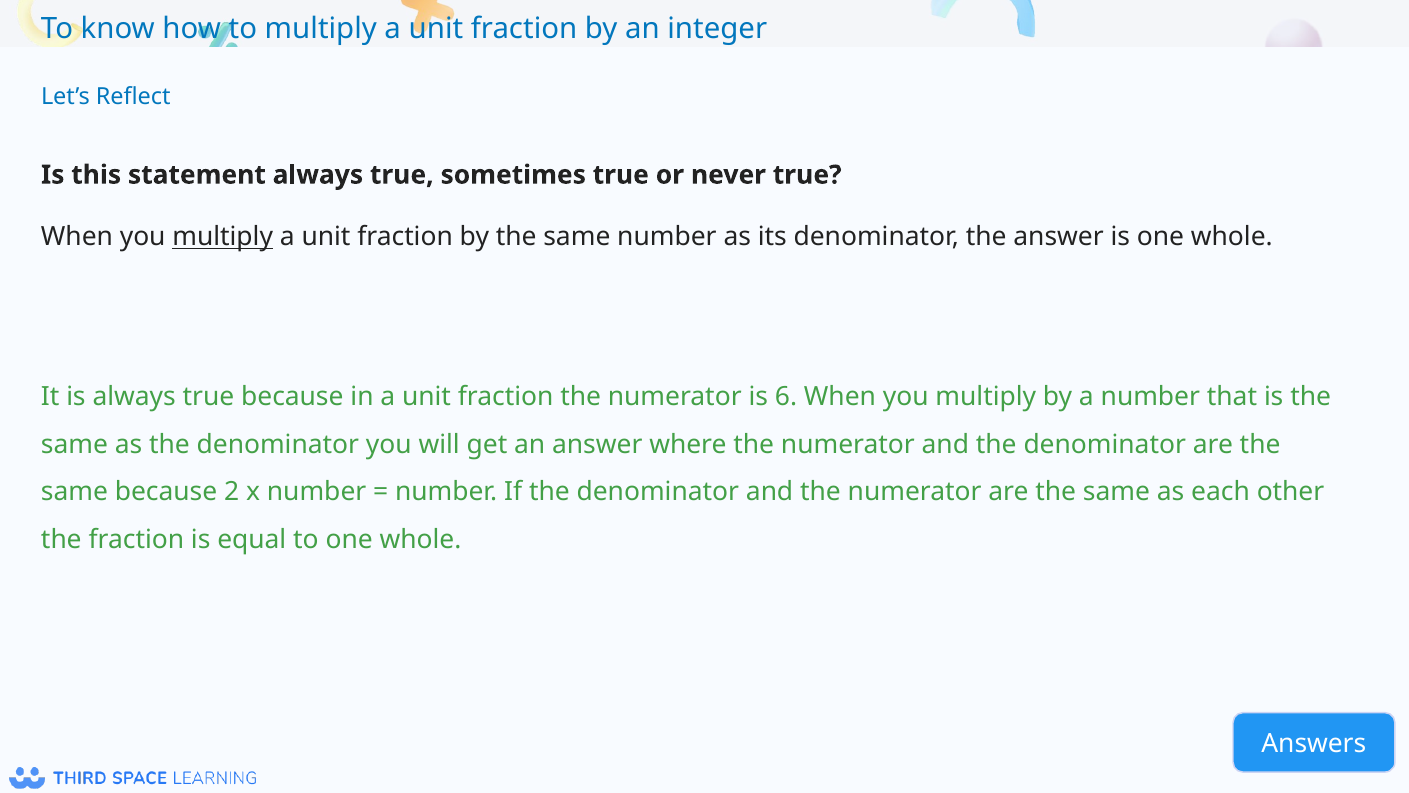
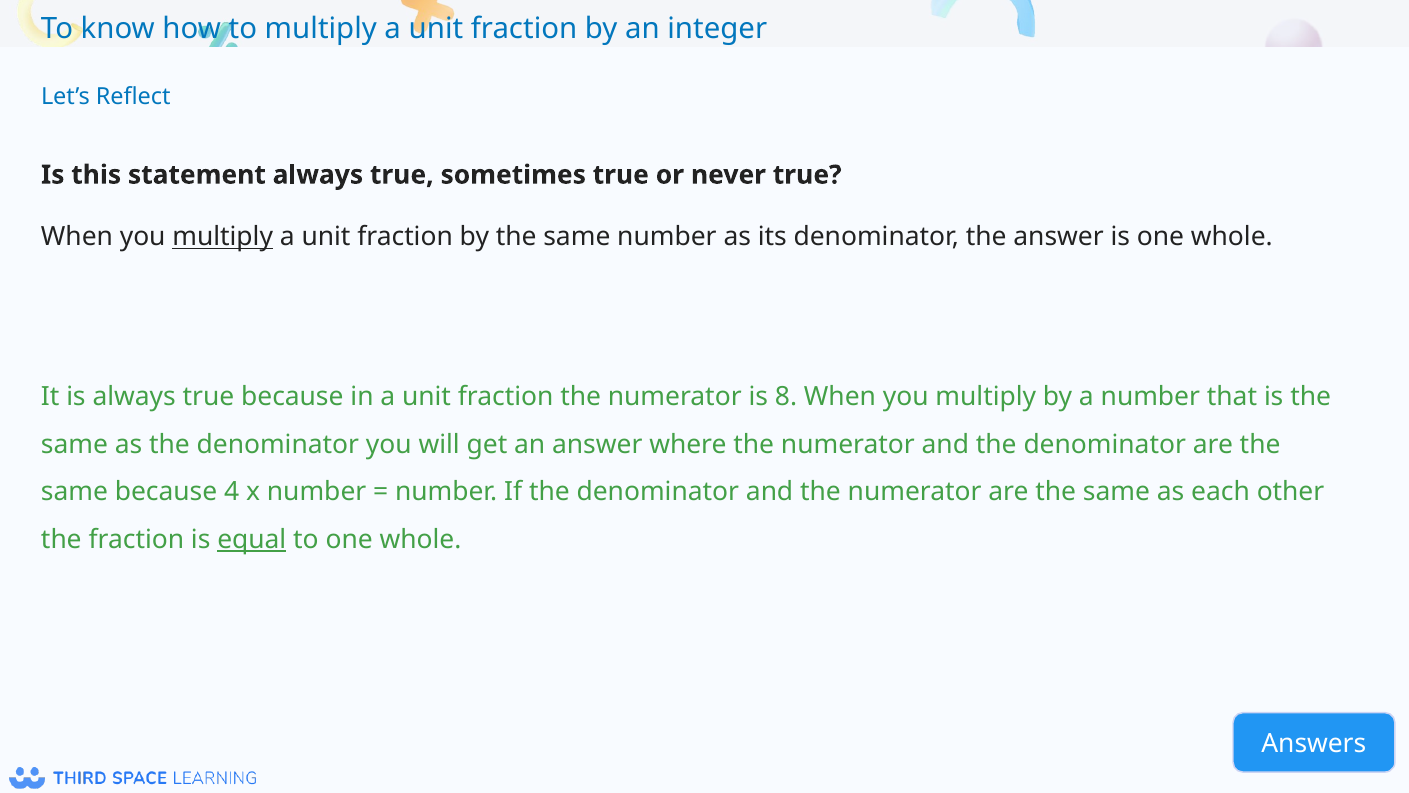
6: 6 -> 8
2: 2 -> 4
equal underline: none -> present
